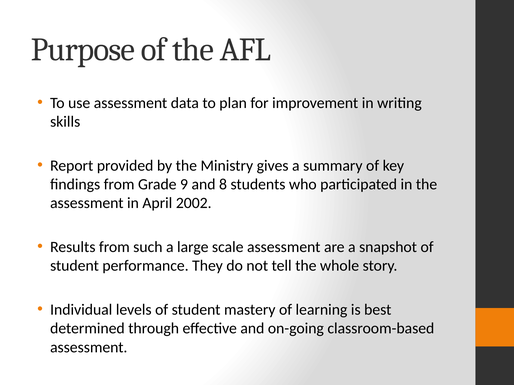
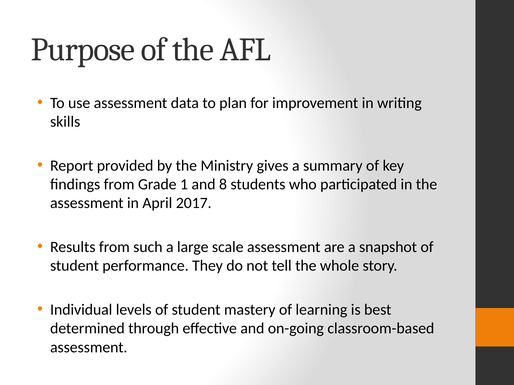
9: 9 -> 1
2002: 2002 -> 2017
